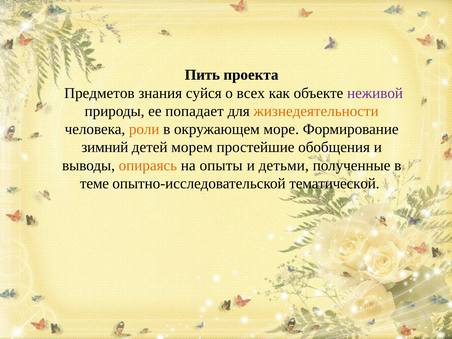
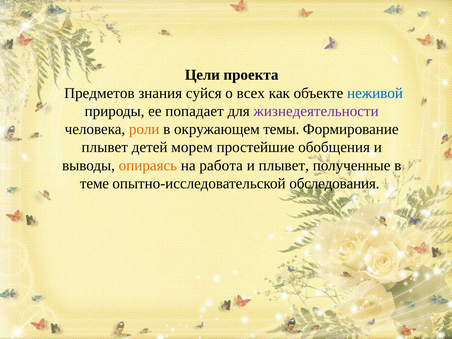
Пить: Пить -> Цели
неживой colour: purple -> blue
жизнедеятельности colour: orange -> purple
море: море -> темы
зимний at (105, 147): зимний -> плывет
опыты: опыты -> работа
и детьми: детьми -> плывет
тематической: тематической -> обследования
